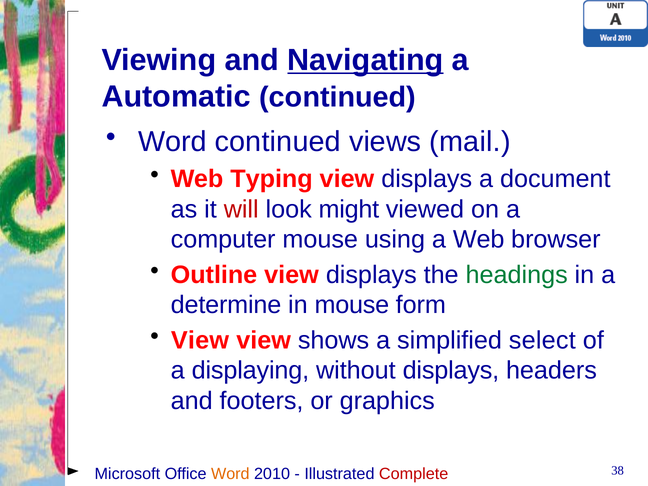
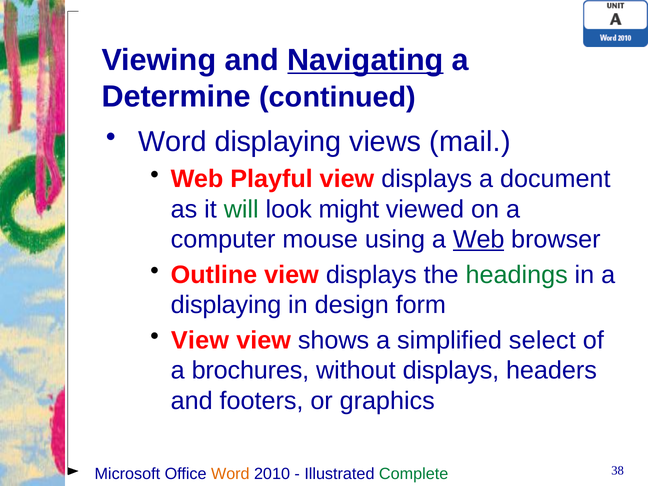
Automatic: Automatic -> Determine
Word continued: continued -> displaying
Typing: Typing -> Playful
will colour: red -> green
Web at (479, 240) underline: none -> present
determine at (226, 305): determine -> displaying
in mouse: mouse -> design
displaying: displaying -> brochures
Complete colour: red -> green
